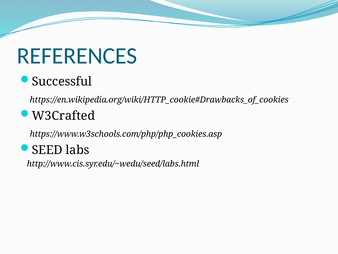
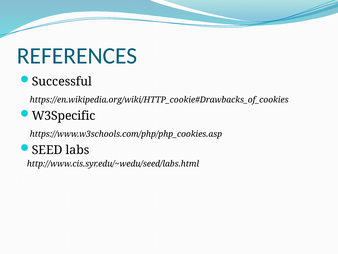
W3Crafted: W3Crafted -> W3Specific
